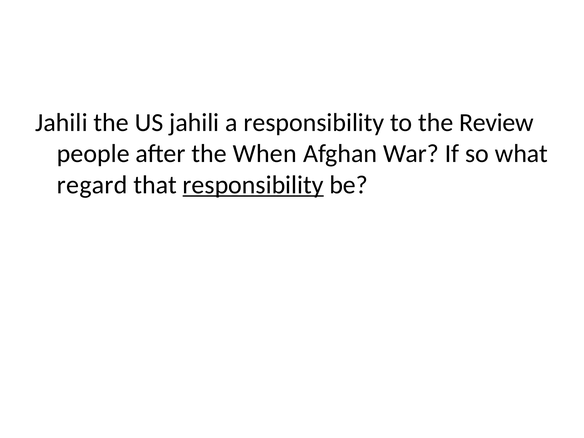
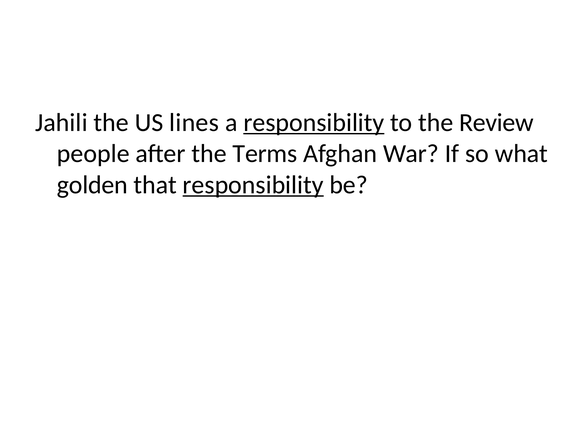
US jahili: jahili -> lines
responsibility at (314, 123) underline: none -> present
When: When -> Terms
regard: regard -> golden
